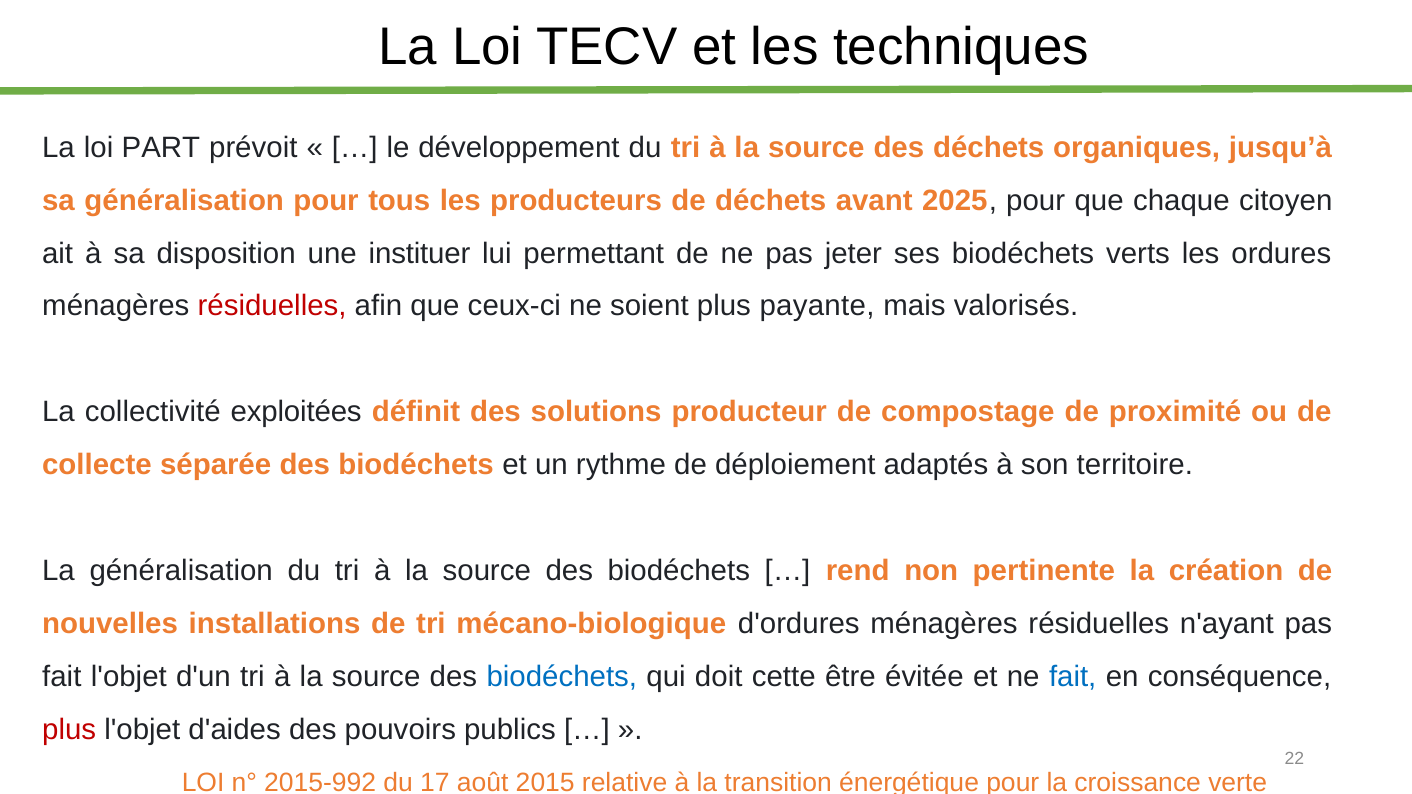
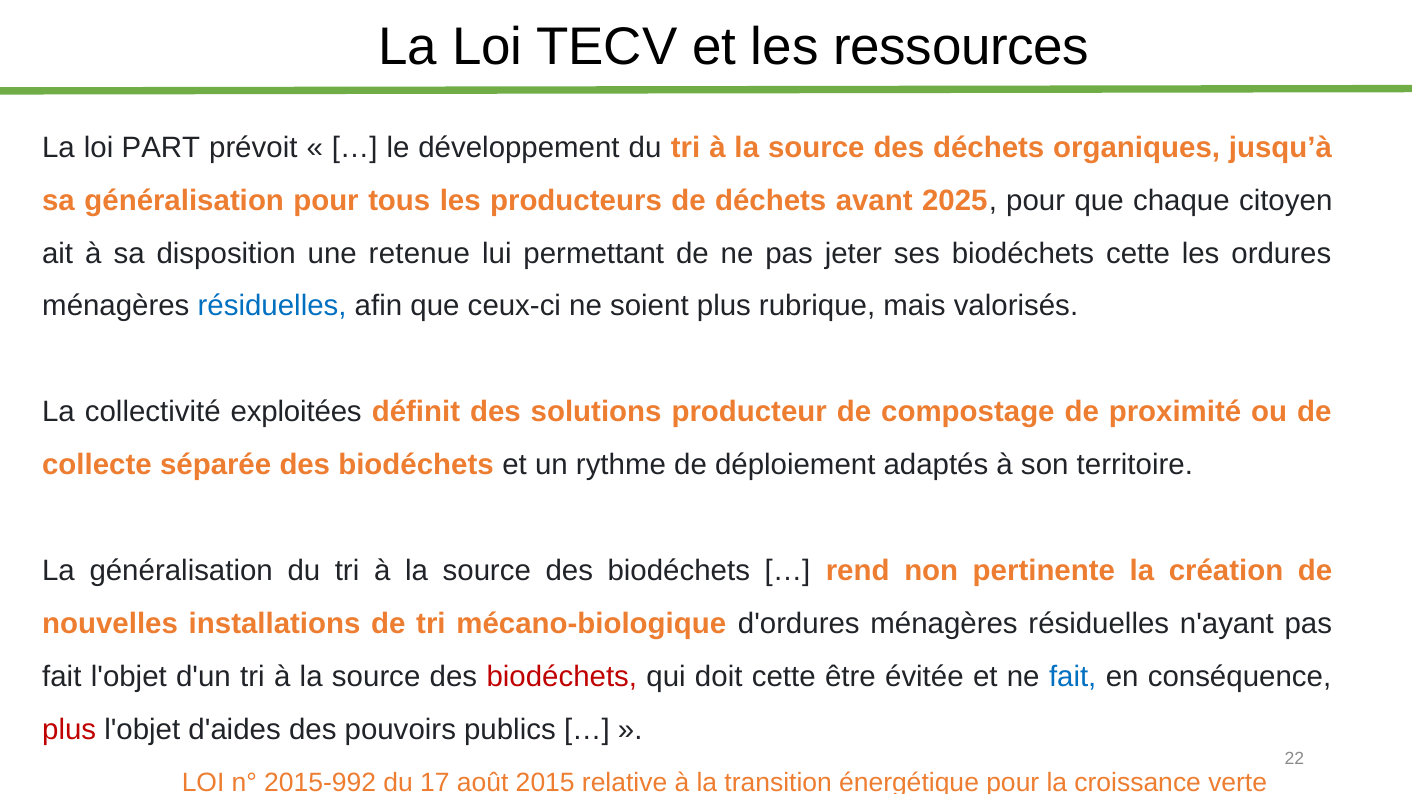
techniques: techniques -> ressources
instituer: instituer -> retenue
biodéchets verts: verts -> cette
résiduelles at (272, 306) colour: red -> blue
payante: payante -> rubrique
biodéchets at (562, 677) colour: blue -> red
